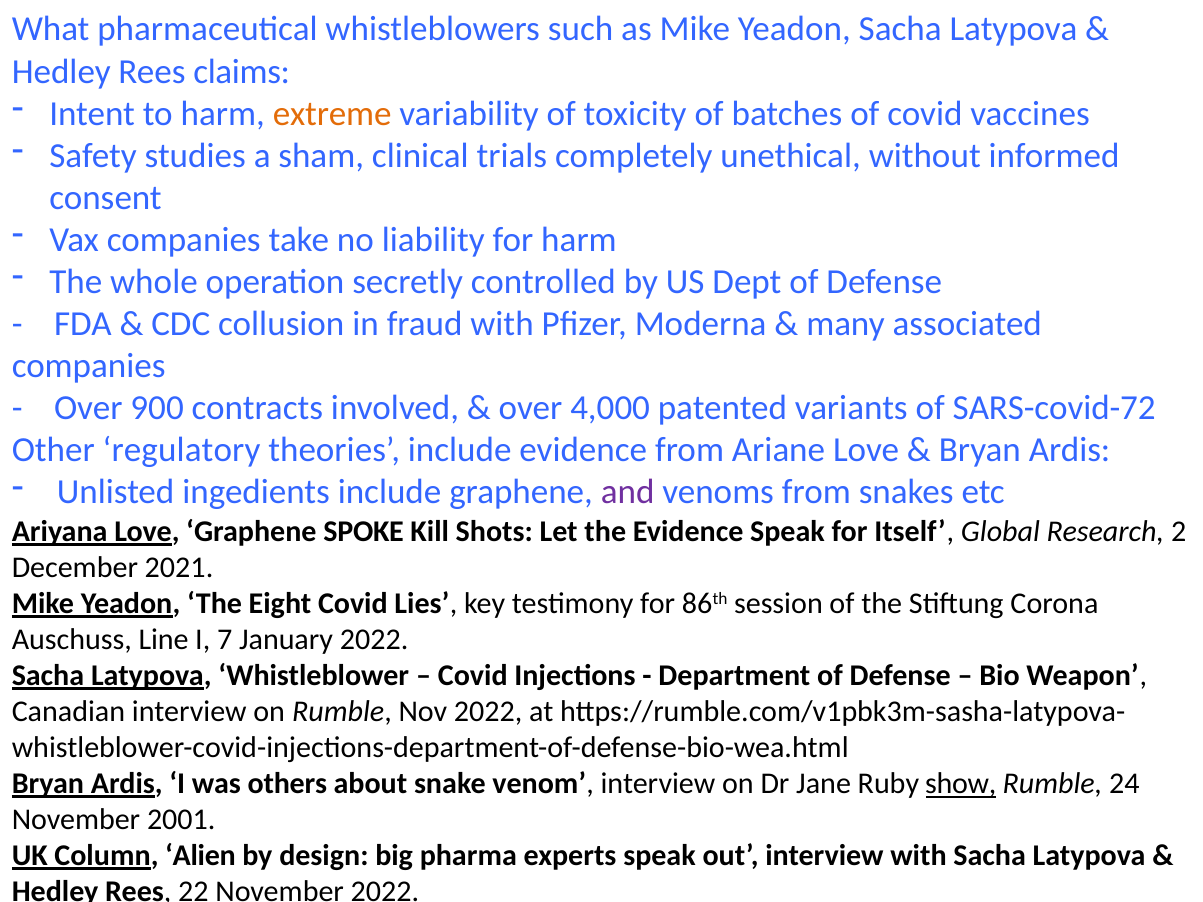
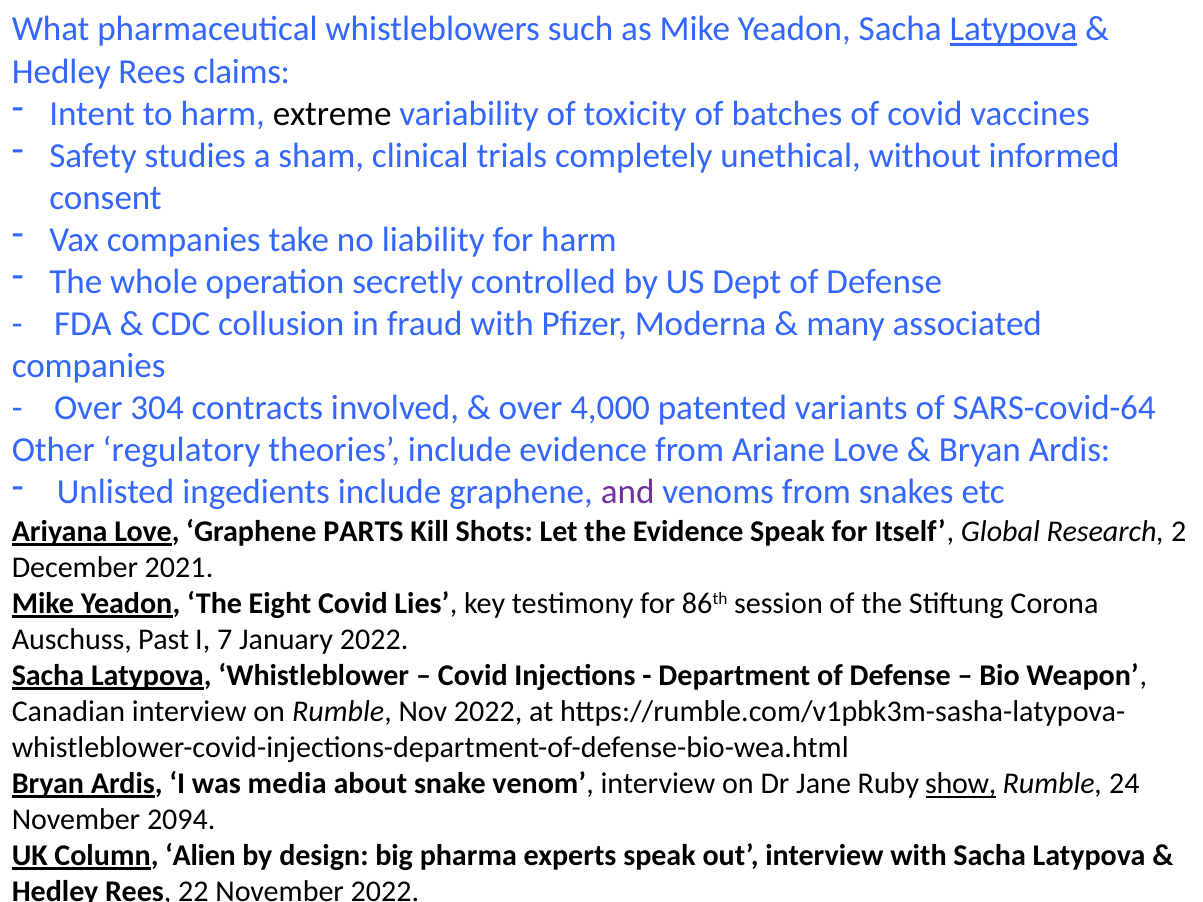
Latypova at (1014, 29) underline: none -> present
extreme colour: orange -> black
900: 900 -> 304
SARS-covid-72: SARS-covid-72 -> SARS-covid-64
SPOKE: SPOKE -> PARTS
Line: Line -> Past
others: others -> media
2001: 2001 -> 2094
